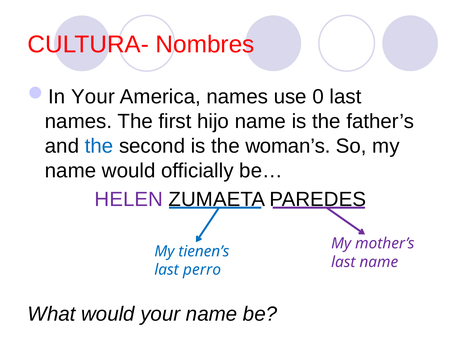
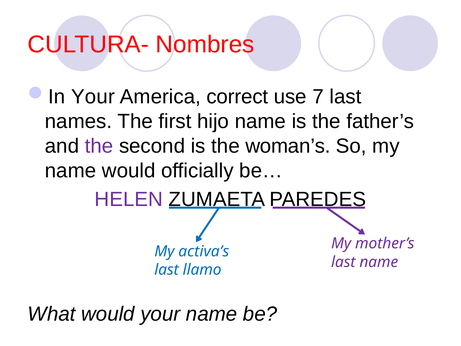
America names: names -> correct
0: 0 -> 7
the at (99, 146) colour: blue -> purple
tienen’s: tienen’s -> activa’s
perro: perro -> llamo
